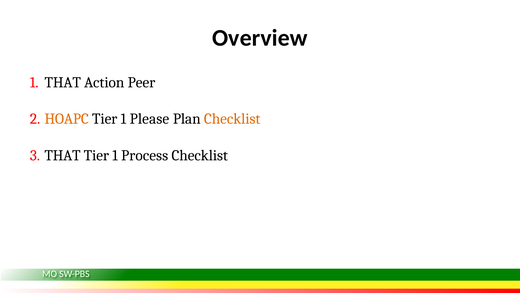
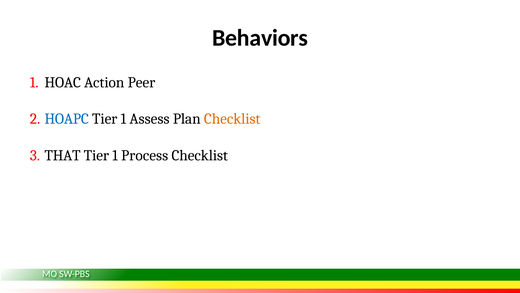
Overview: Overview -> Behaviors
1 THAT: THAT -> HOAC
HOAPC colour: orange -> blue
Please: Please -> Assess
